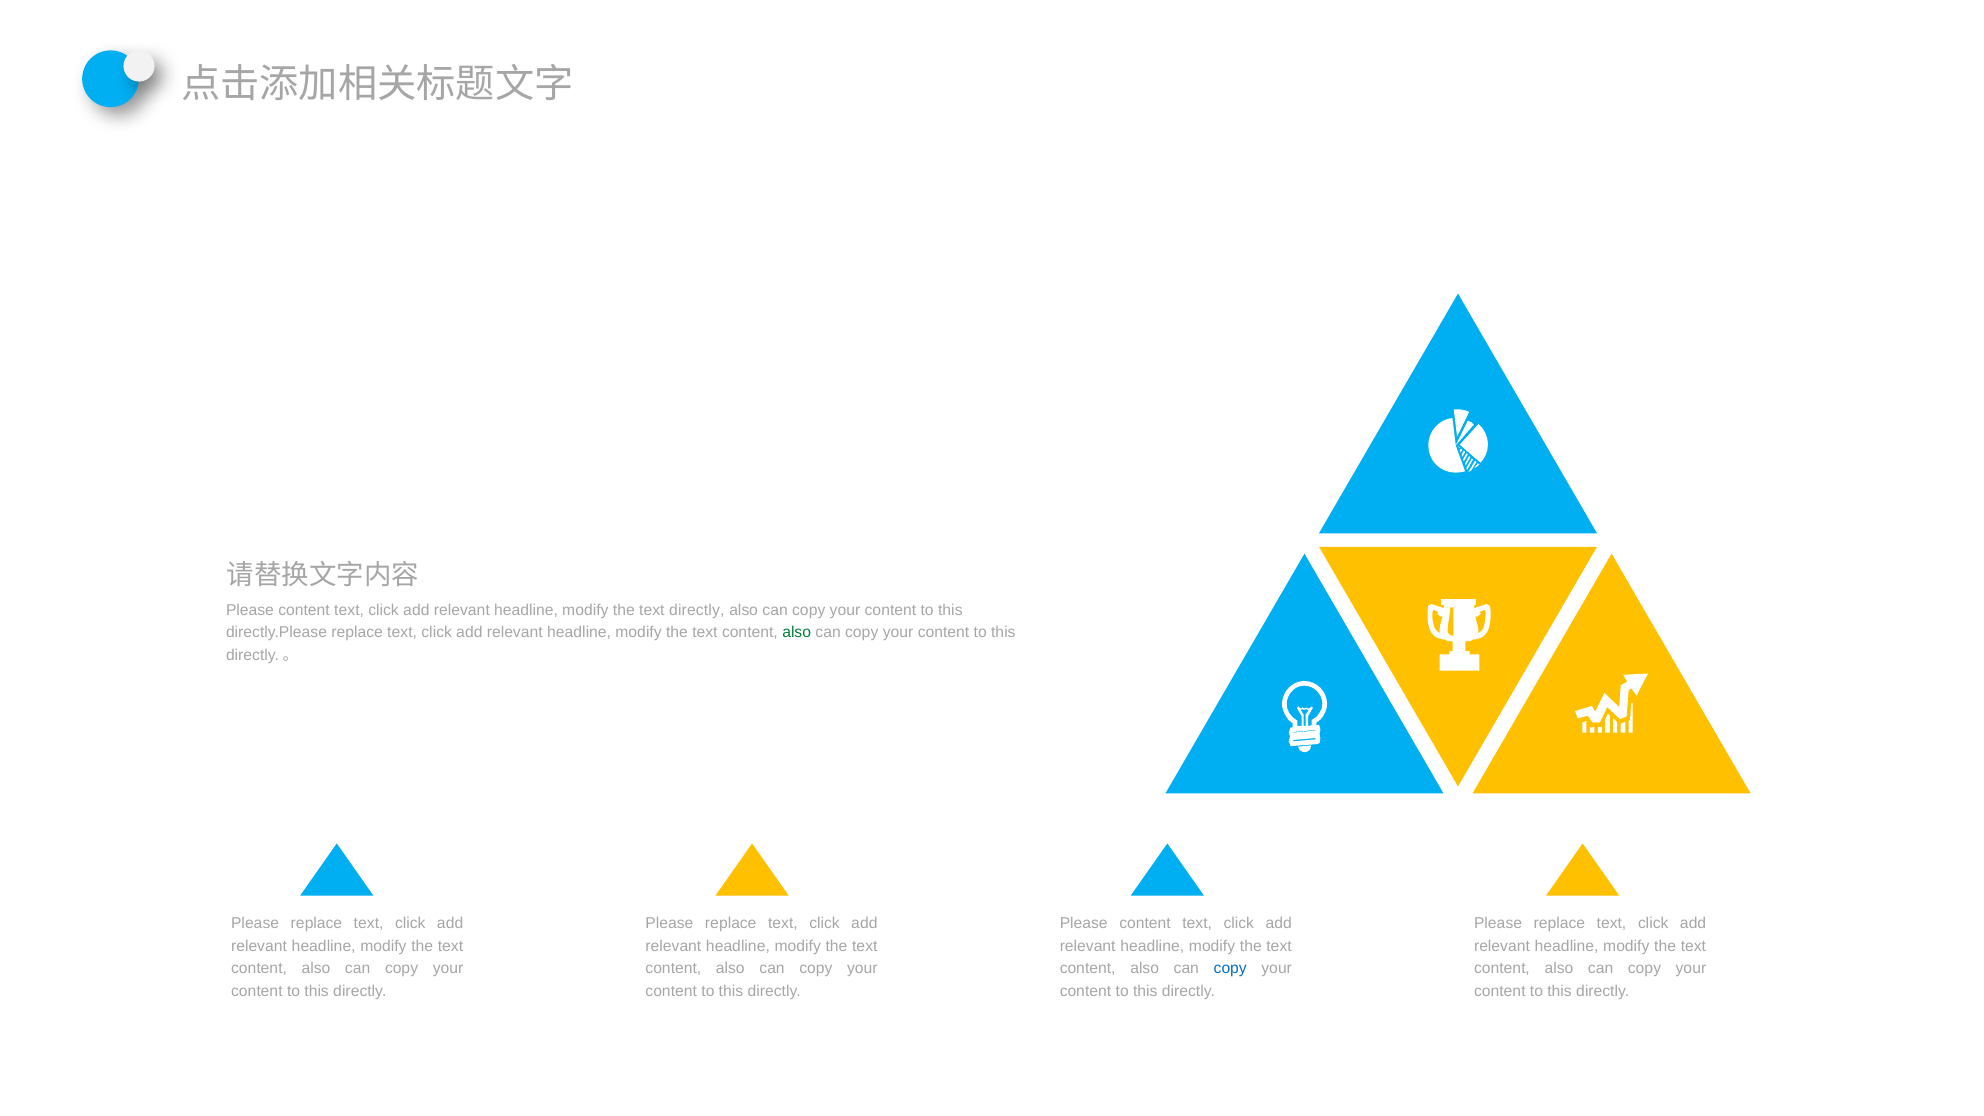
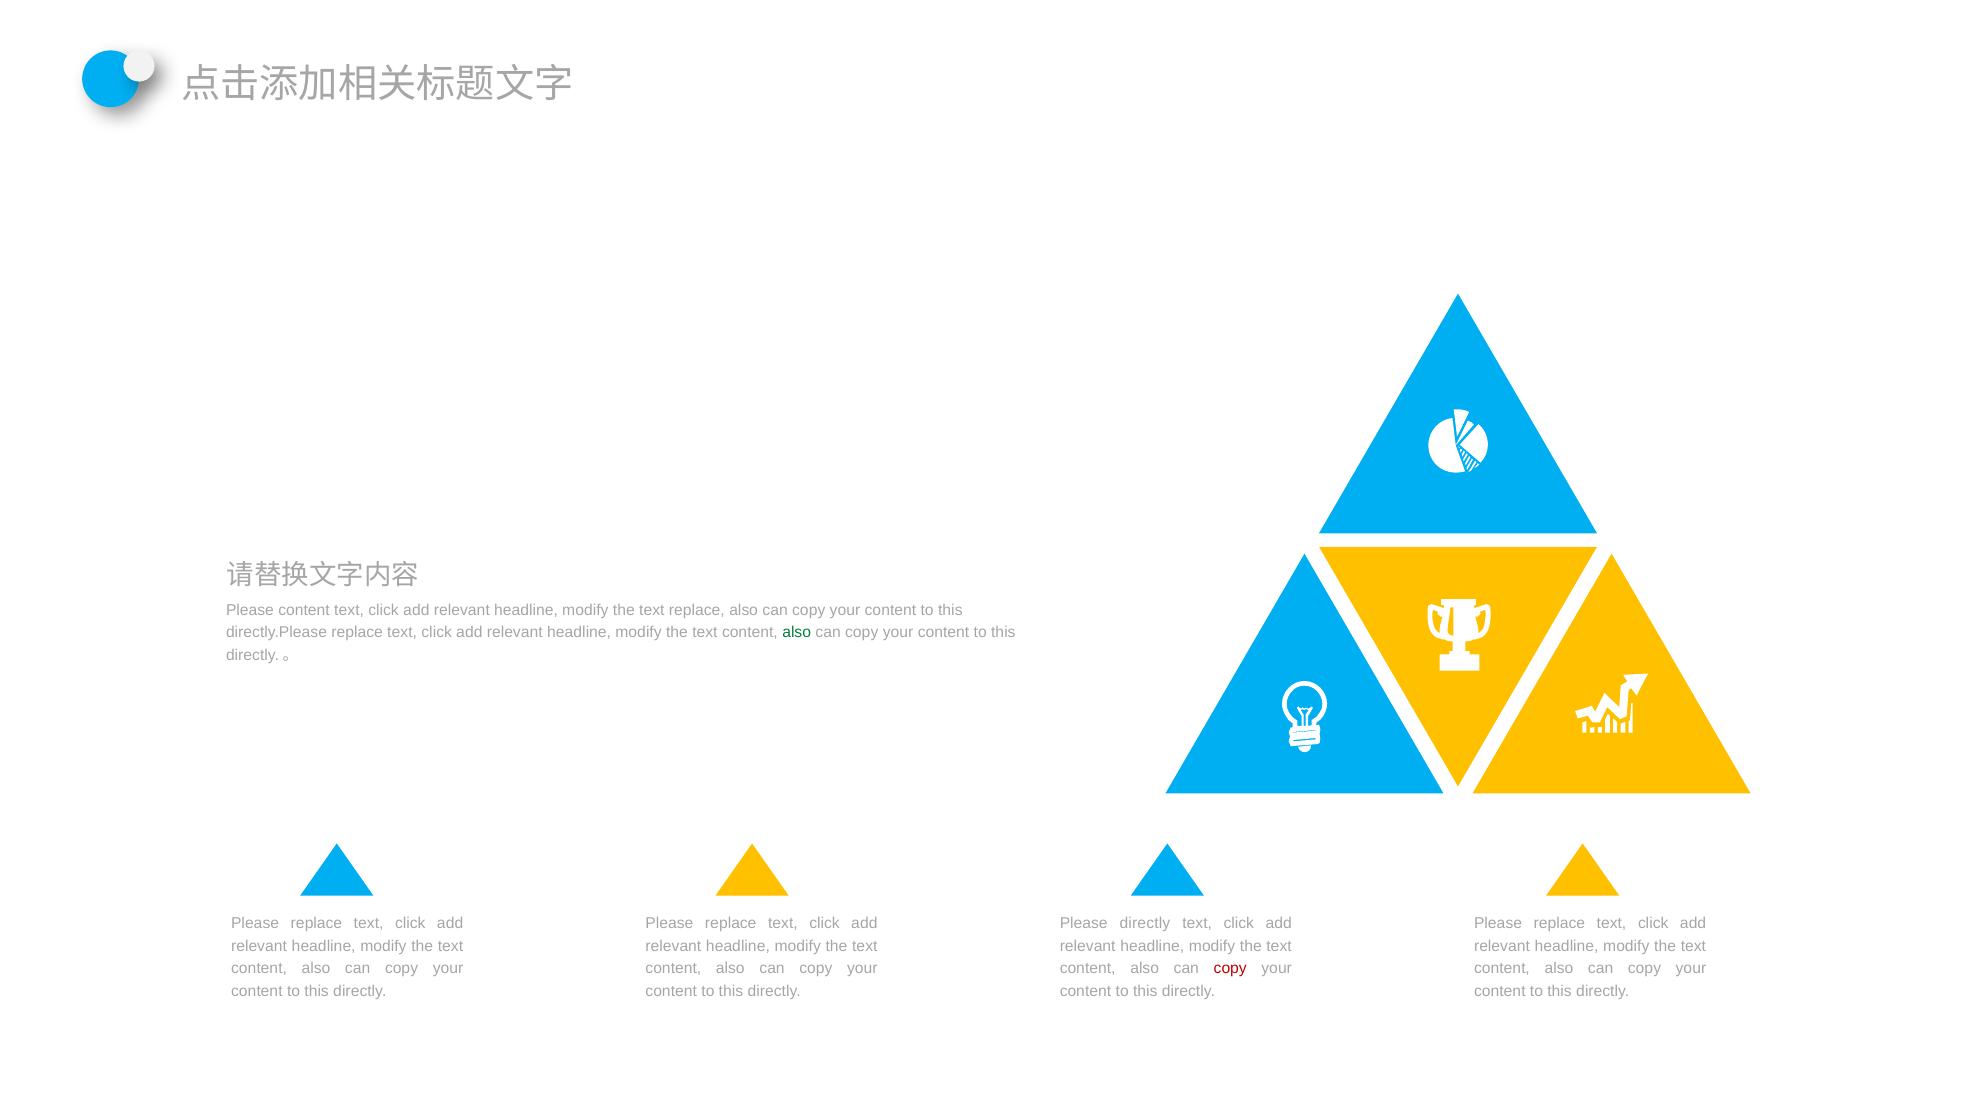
text directly: directly -> replace
content at (1145, 924): content -> directly
copy at (1230, 969) colour: blue -> red
